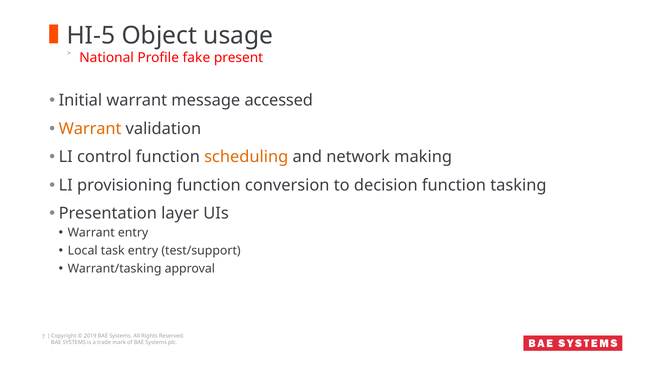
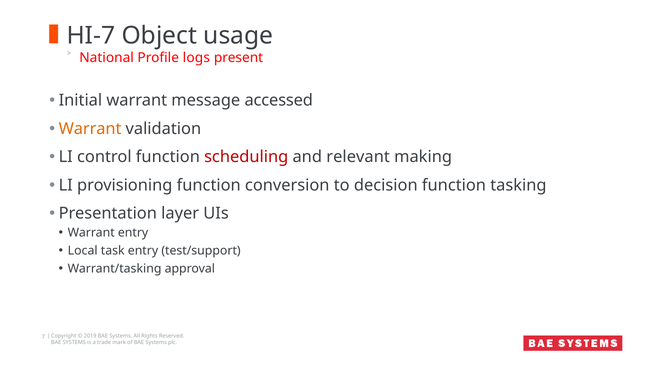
HI-5: HI-5 -> HI-7
fake: fake -> logs
scheduling colour: orange -> red
network: network -> relevant
